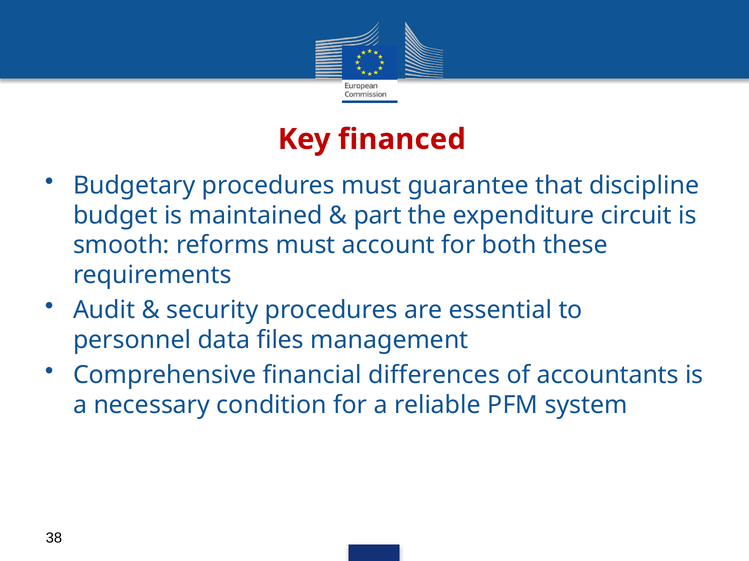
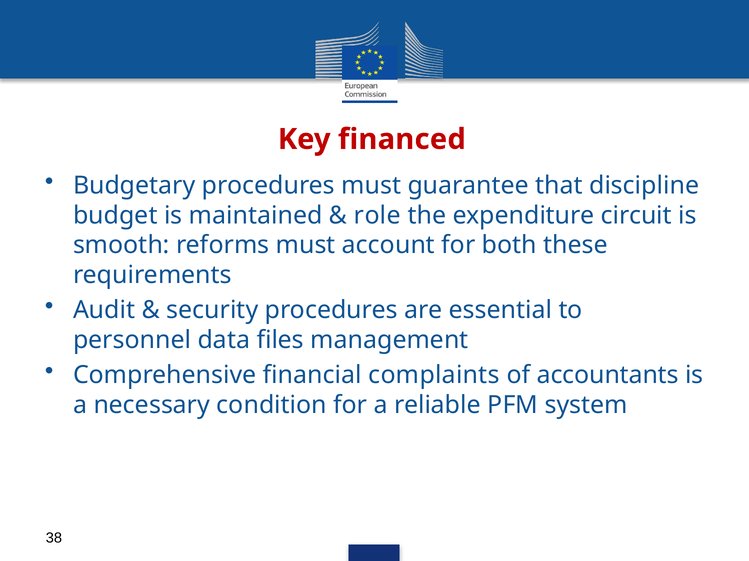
part: part -> role
differences: differences -> complaints
